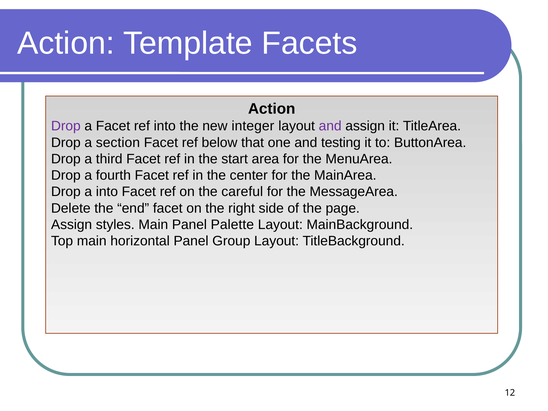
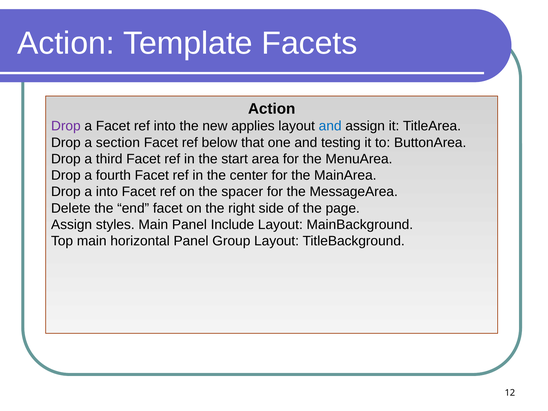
integer: integer -> applies
and at (330, 126) colour: purple -> blue
careful: careful -> spacer
Palette: Palette -> Include
